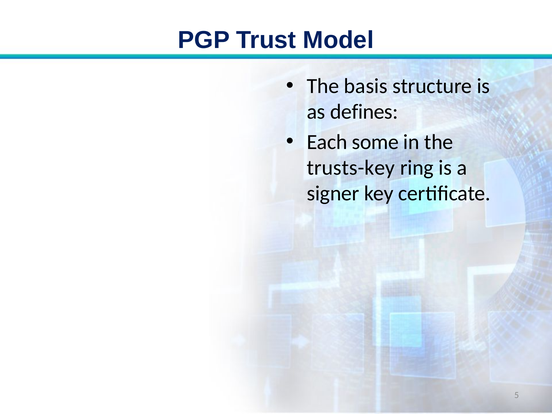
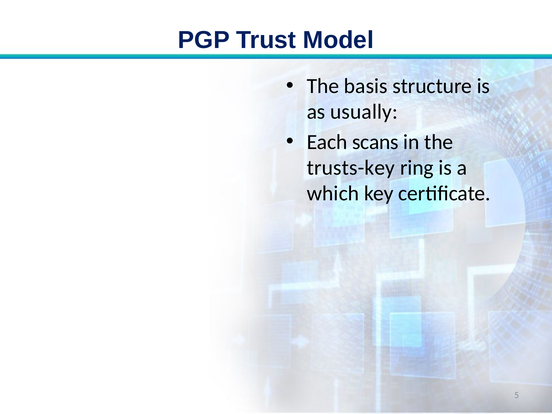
defines: defines -> usually
some: some -> scans
signer: signer -> which
